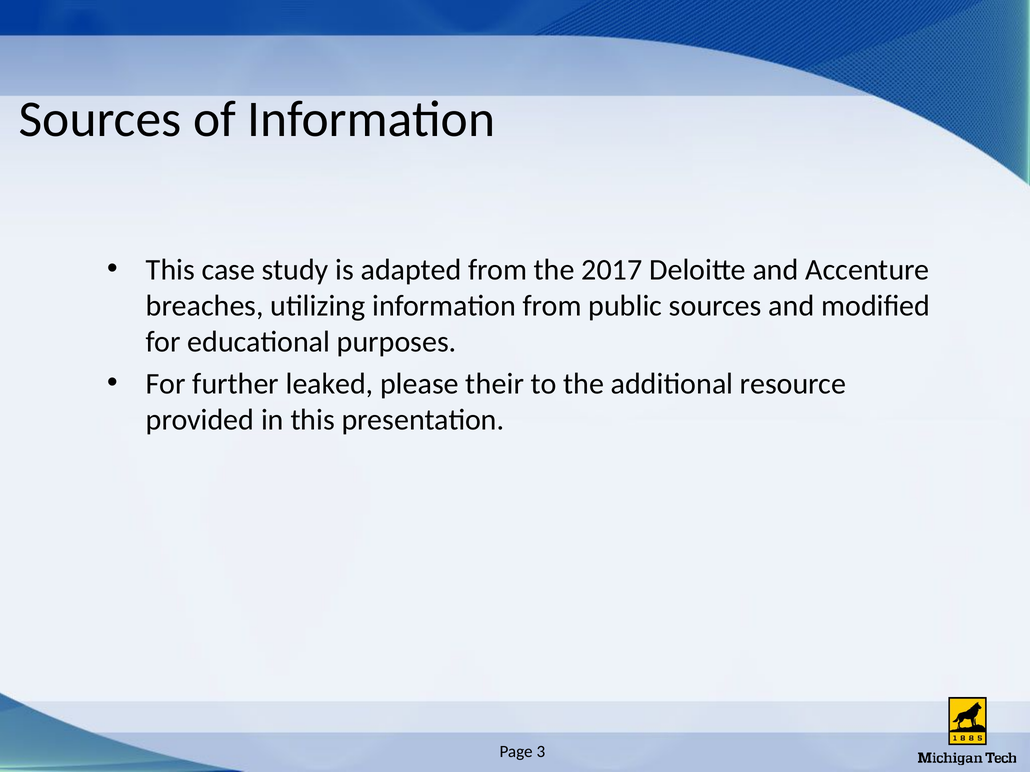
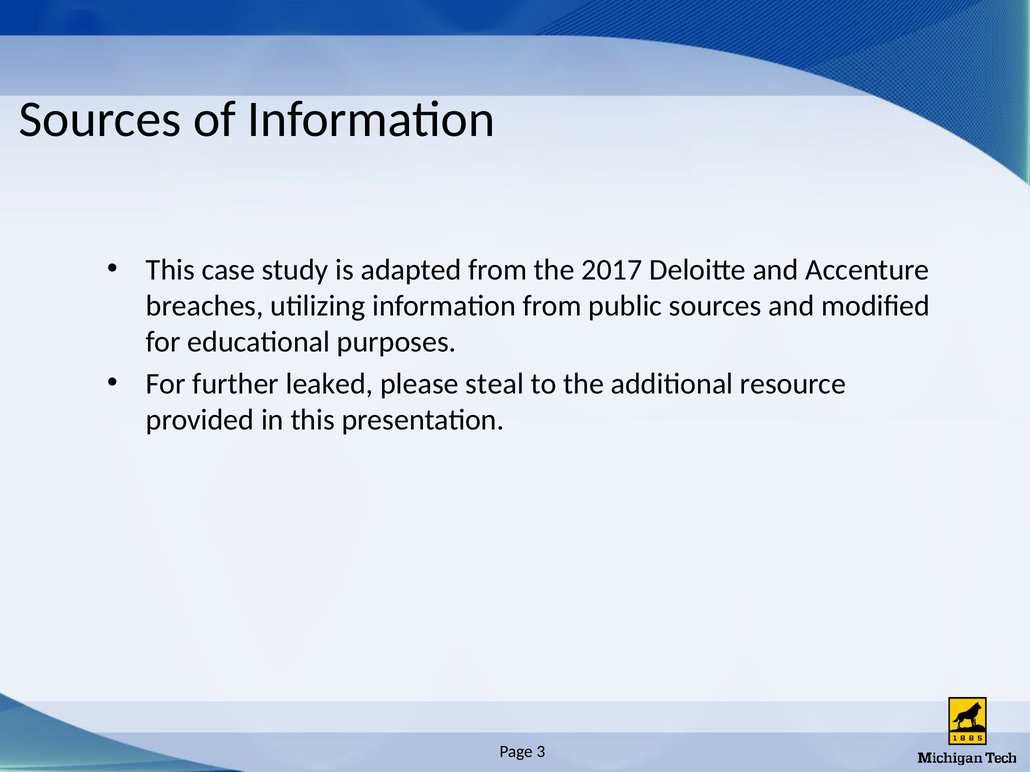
their: their -> steal
